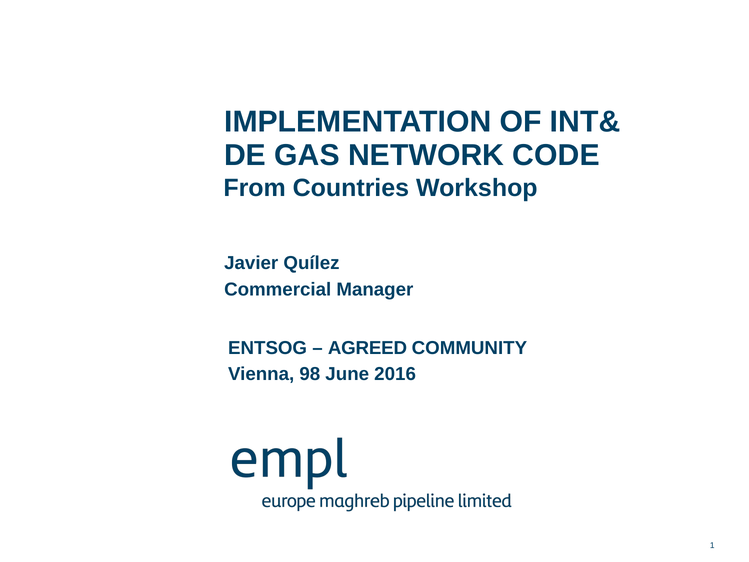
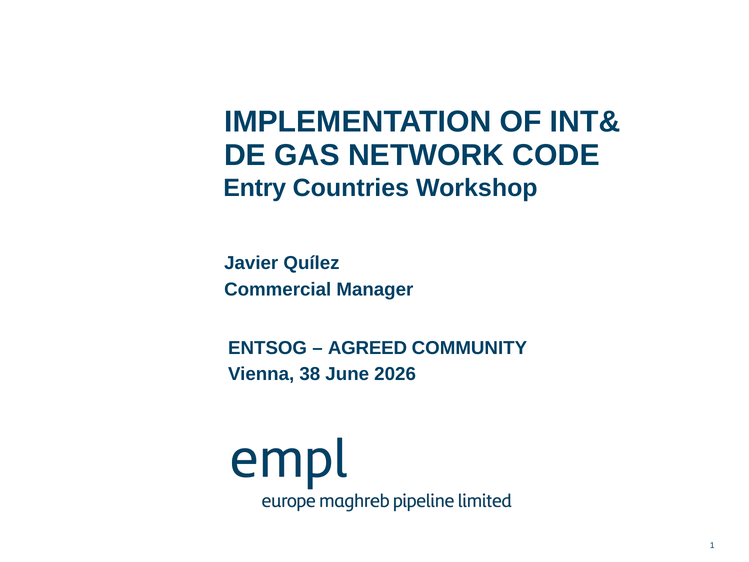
From: From -> Entry
98: 98 -> 38
2016: 2016 -> 2026
